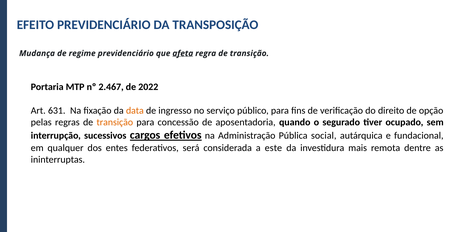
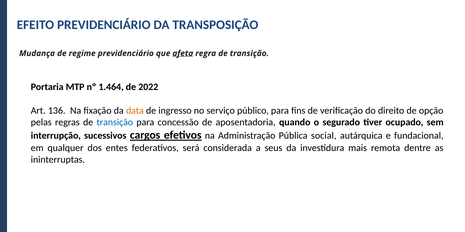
2.467: 2.467 -> 1.464
631: 631 -> 136
transição at (115, 123) colour: orange -> blue
este: este -> seus
